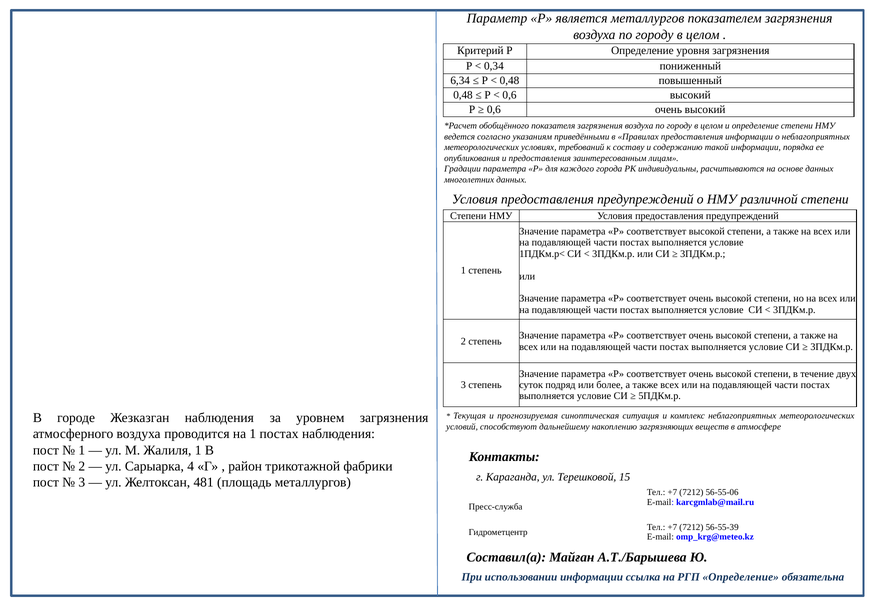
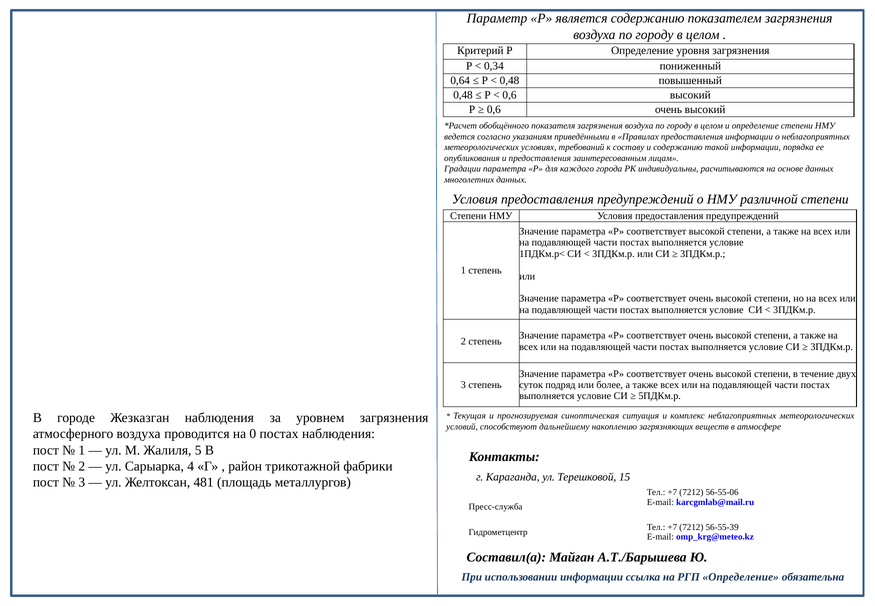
является металлургов: металлургов -> содержанию
6,34: 6,34 -> 0,64
на 1: 1 -> 0
Жалиля 1: 1 -> 5
